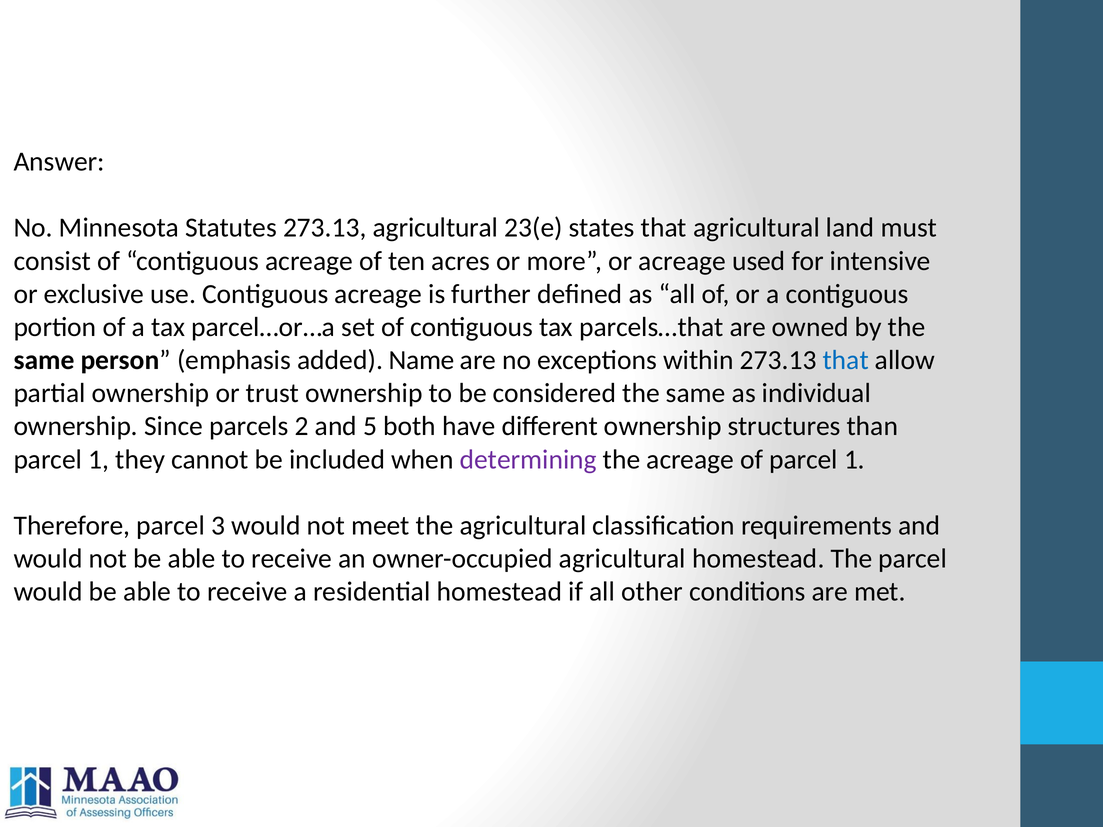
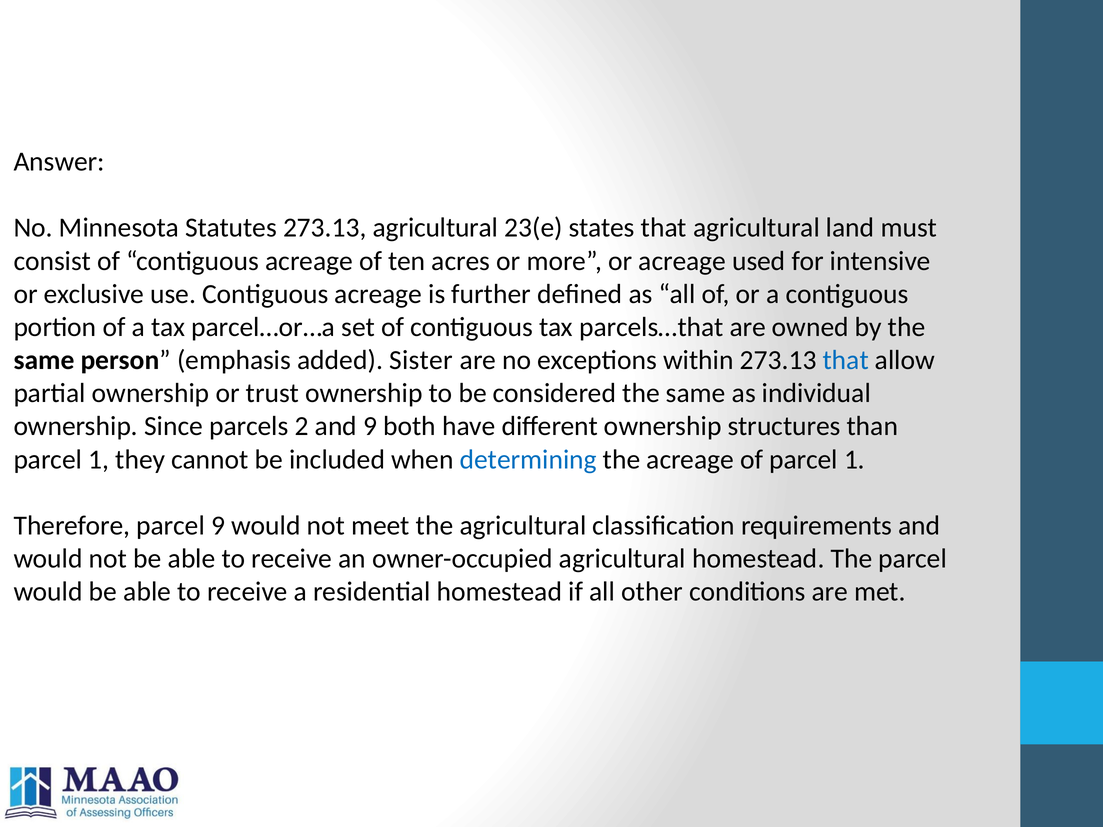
Name: Name -> Sister
and 5: 5 -> 9
determining colour: purple -> blue
parcel 3: 3 -> 9
